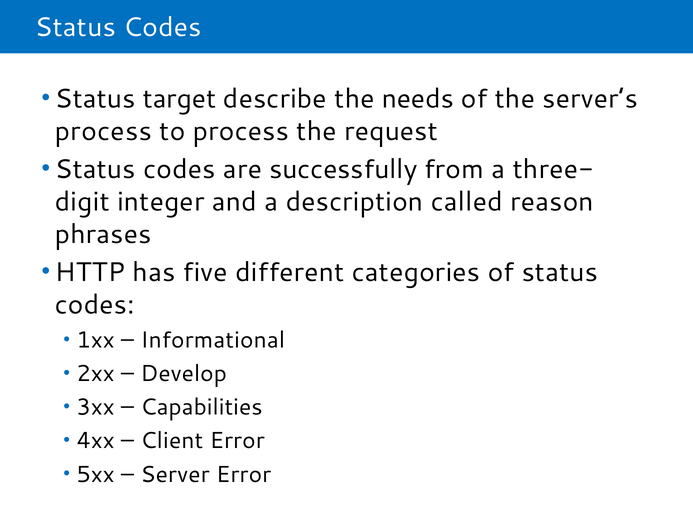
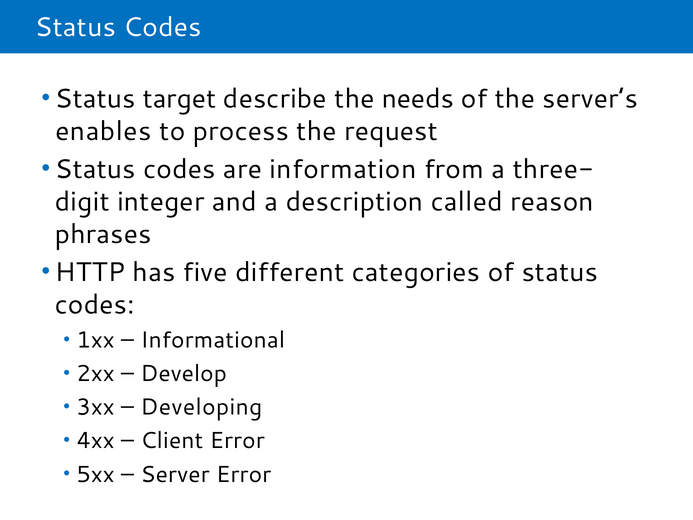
process at (103, 131): process -> enables
successfully: successfully -> information
Capabilities: Capabilities -> Developing
